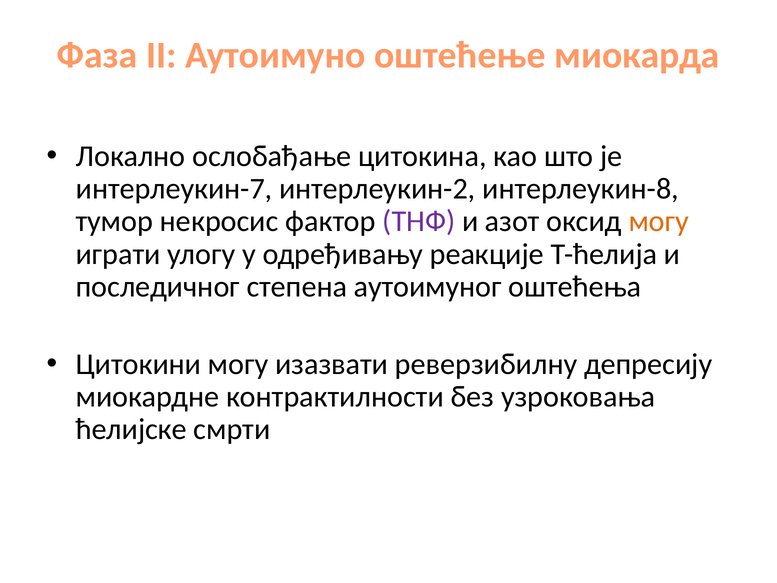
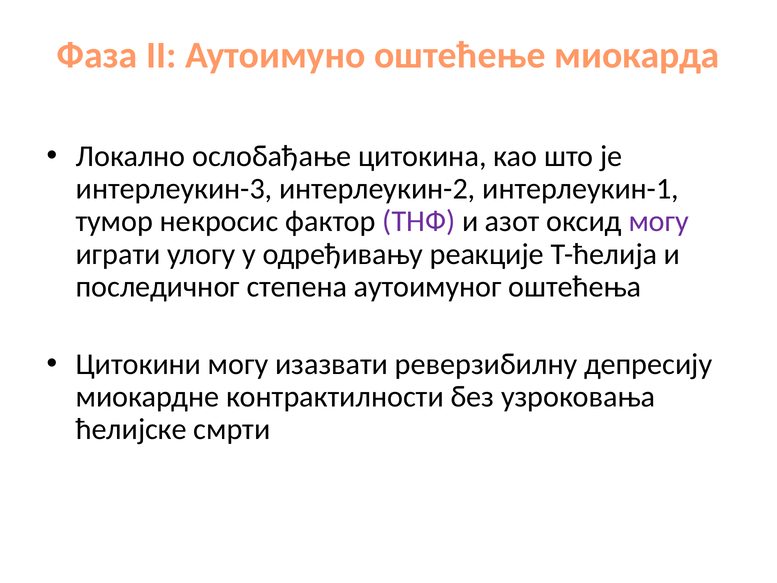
интерлеукин-7: интерлеукин-7 -> интерлеукин-3
интерлеукин-8: интерлеукин-8 -> интерлеукин-1
могу at (659, 221) colour: orange -> purple
